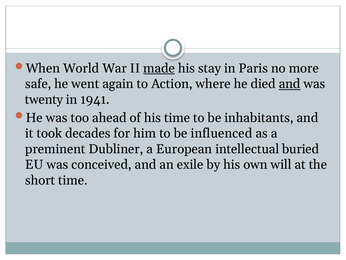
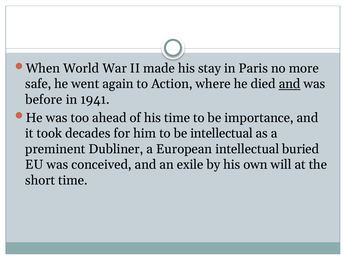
made underline: present -> none
twenty: twenty -> before
inhabitants: inhabitants -> importance
be influenced: influenced -> intellectual
